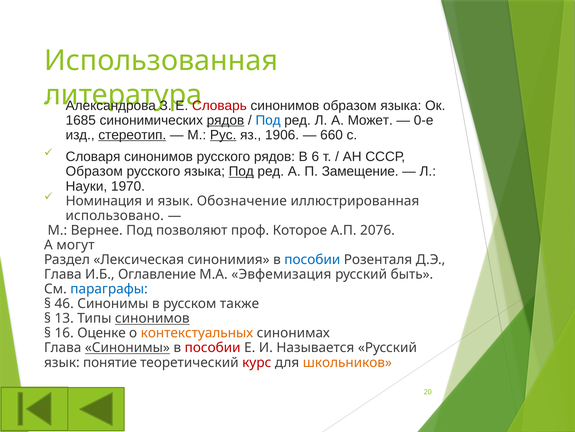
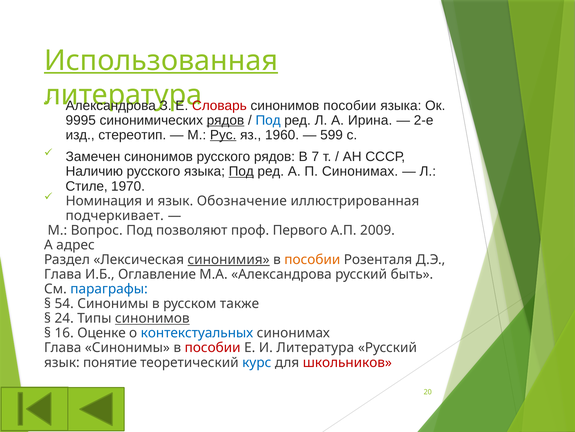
Использованная underline: none -> present
синонимов образом: образом -> пособии
1685: 1685 -> 9995
Может: Может -> Ирина
0-е: 0-е -> 2-е
стереотип underline: present -> none
1906: 1906 -> 1960
660: 660 -> 599
Словаря: Словаря -> Замечен
6: 6 -> 7
Образом at (94, 171): Образом -> Наличию
П Замещение: Замещение -> Синонимах
Науки: Науки -> Стиле
использовано: использовано -> подчеркивает
Вернее: Вернее -> Вопрос
Которое: Которое -> Первого
2076: 2076 -> 2009
могут: могут -> адрес
синонимия underline: none -> present
пособии at (312, 259) colour: blue -> orange
М.А Эвфемизация: Эвфемизация -> Александрова
46: 46 -> 54
13: 13 -> 24
контекстуальных colour: orange -> blue
Синонимы at (127, 347) underline: present -> none
И Называется: Называется -> Литература
курс colour: red -> blue
школьников colour: orange -> red
